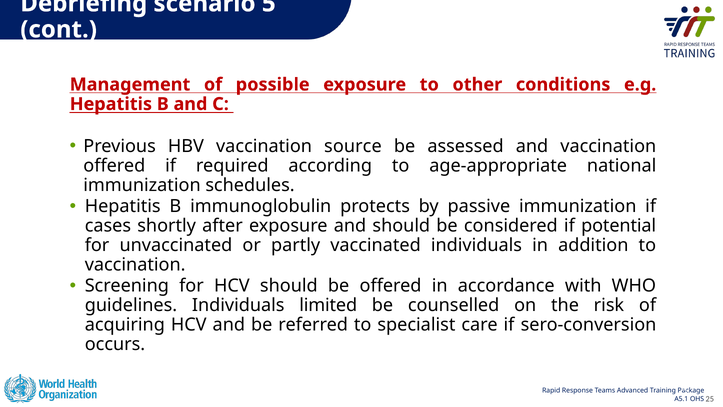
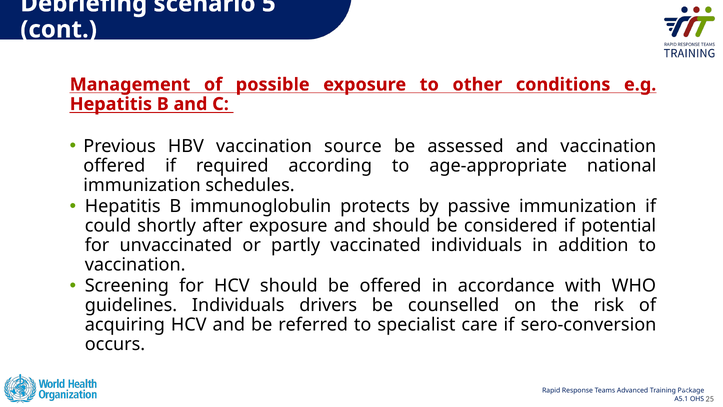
cases: cases -> could
limited: limited -> drivers
